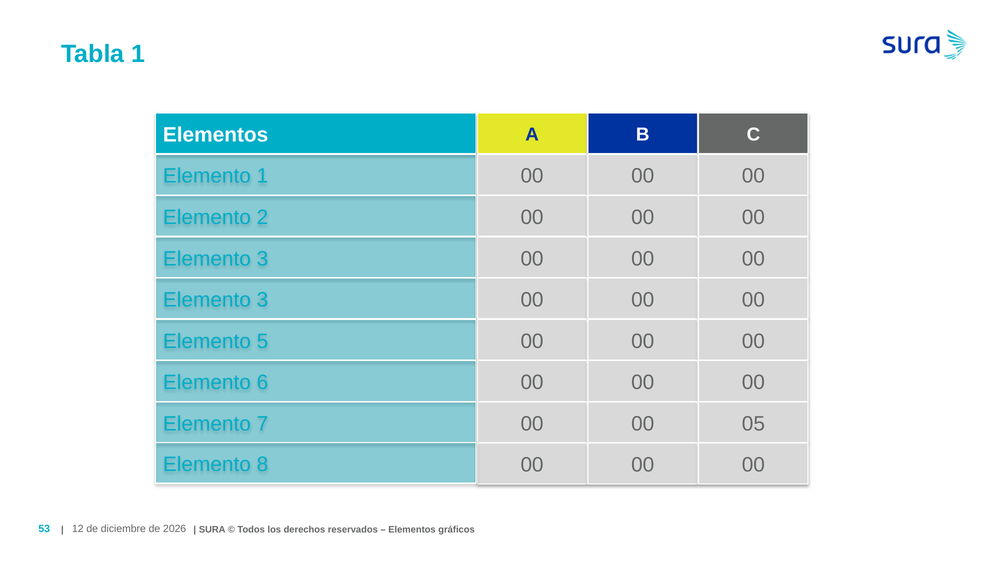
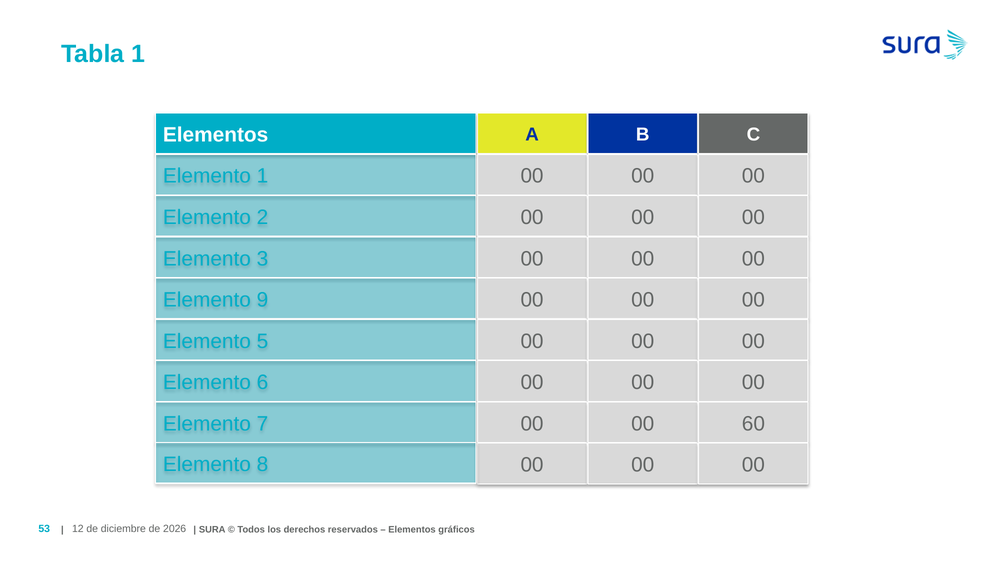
3 at (262, 300): 3 -> 9
05: 05 -> 60
